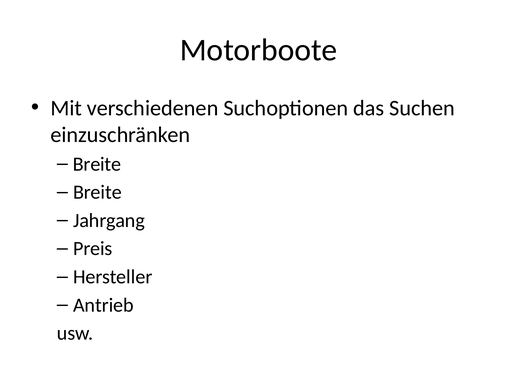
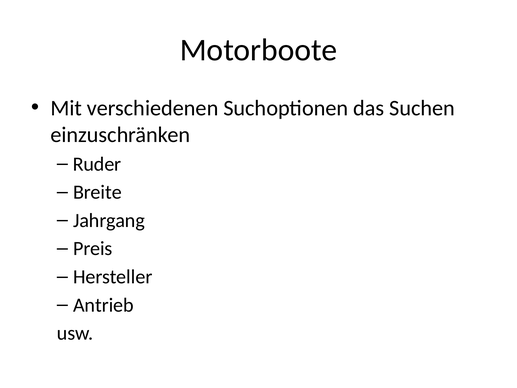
Breite at (97, 164): Breite -> Ruder
